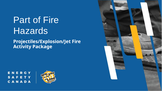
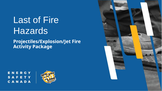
Part: Part -> Last
